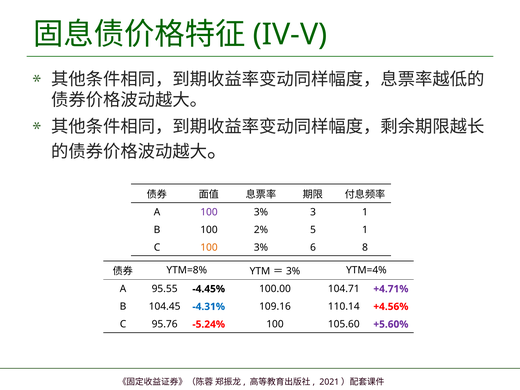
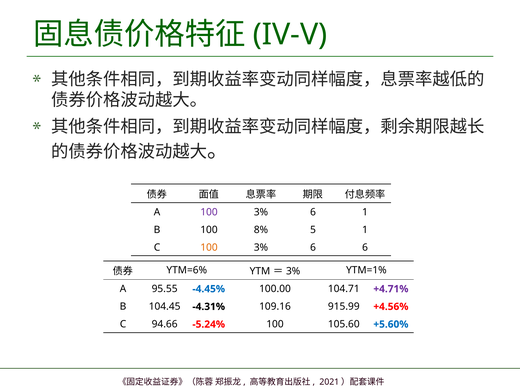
3 at (313, 212): 3 -> 6
2%: 2% -> 8%
6 8: 8 -> 6
YTM=8%: YTM=8% -> YTM=6%
YTM=4%: YTM=4% -> YTM=1%
-4.45% colour: black -> blue
-4.31% colour: blue -> black
110.14: 110.14 -> 915.99
95.76: 95.76 -> 94.66
+5.60% colour: purple -> blue
